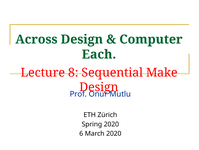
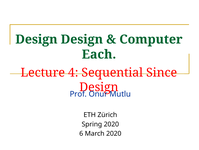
Across at (36, 39): Across -> Design
8: 8 -> 4
Make: Make -> Since
